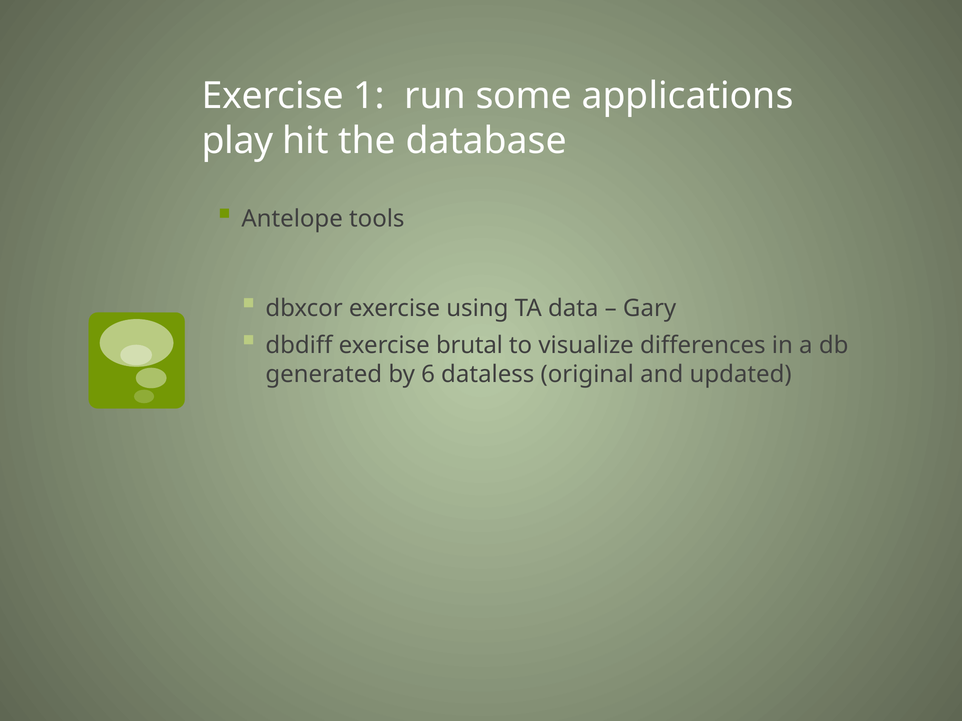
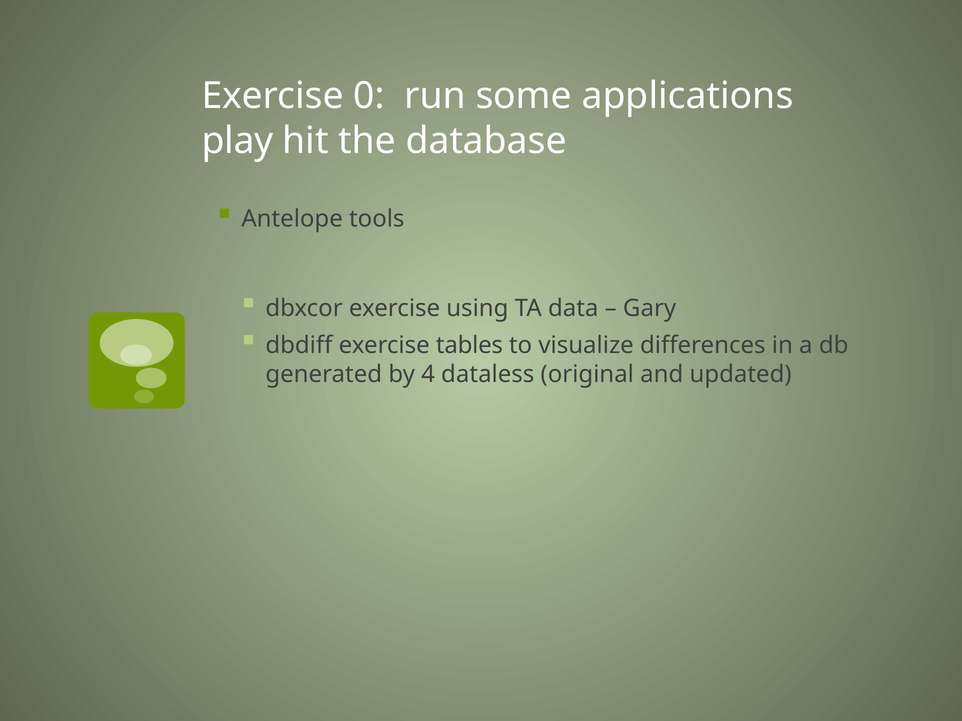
1: 1 -> 0
brutal: brutal -> tables
6: 6 -> 4
